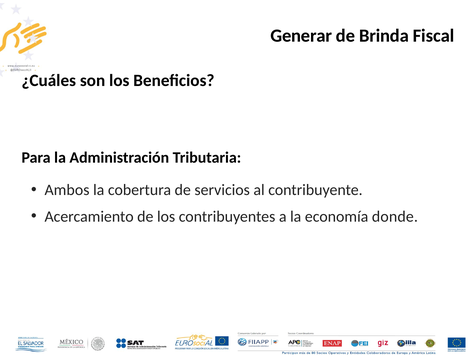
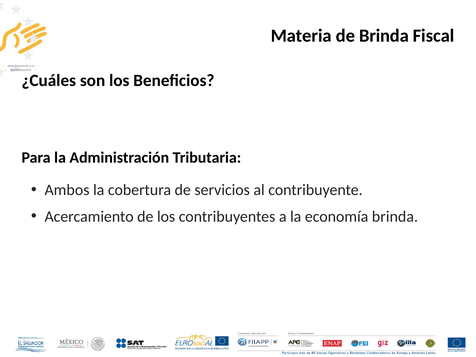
Generar: Generar -> Materia
economía donde: donde -> brinda
